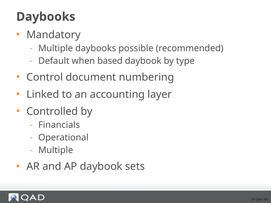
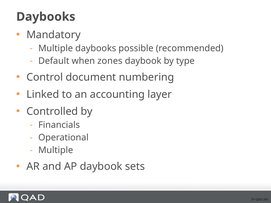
based: based -> zones
